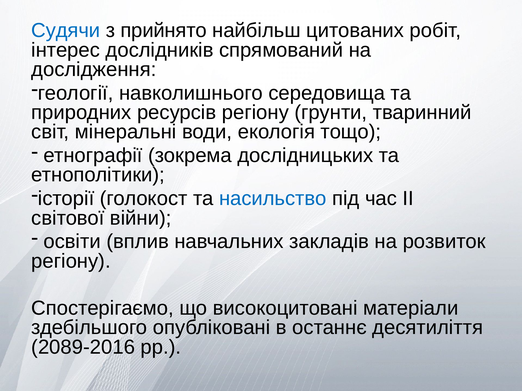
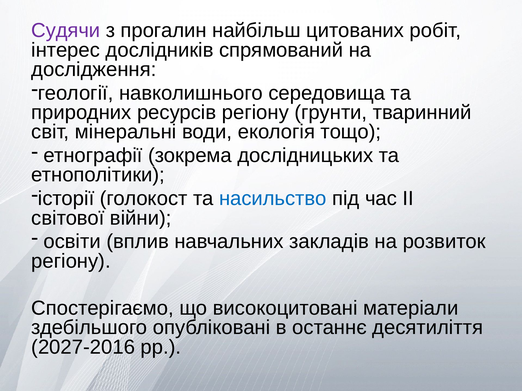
Судячи colour: blue -> purple
прийнято: прийнято -> прогалин
2089-2016: 2089-2016 -> 2027-2016
